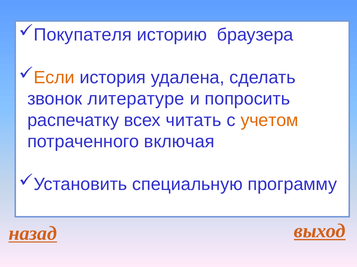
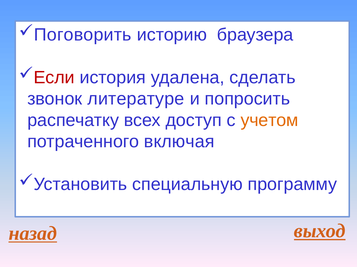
Покупателя: Покупателя -> Поговорить
Если colour: orange -> red
читать: читать -> доступ
